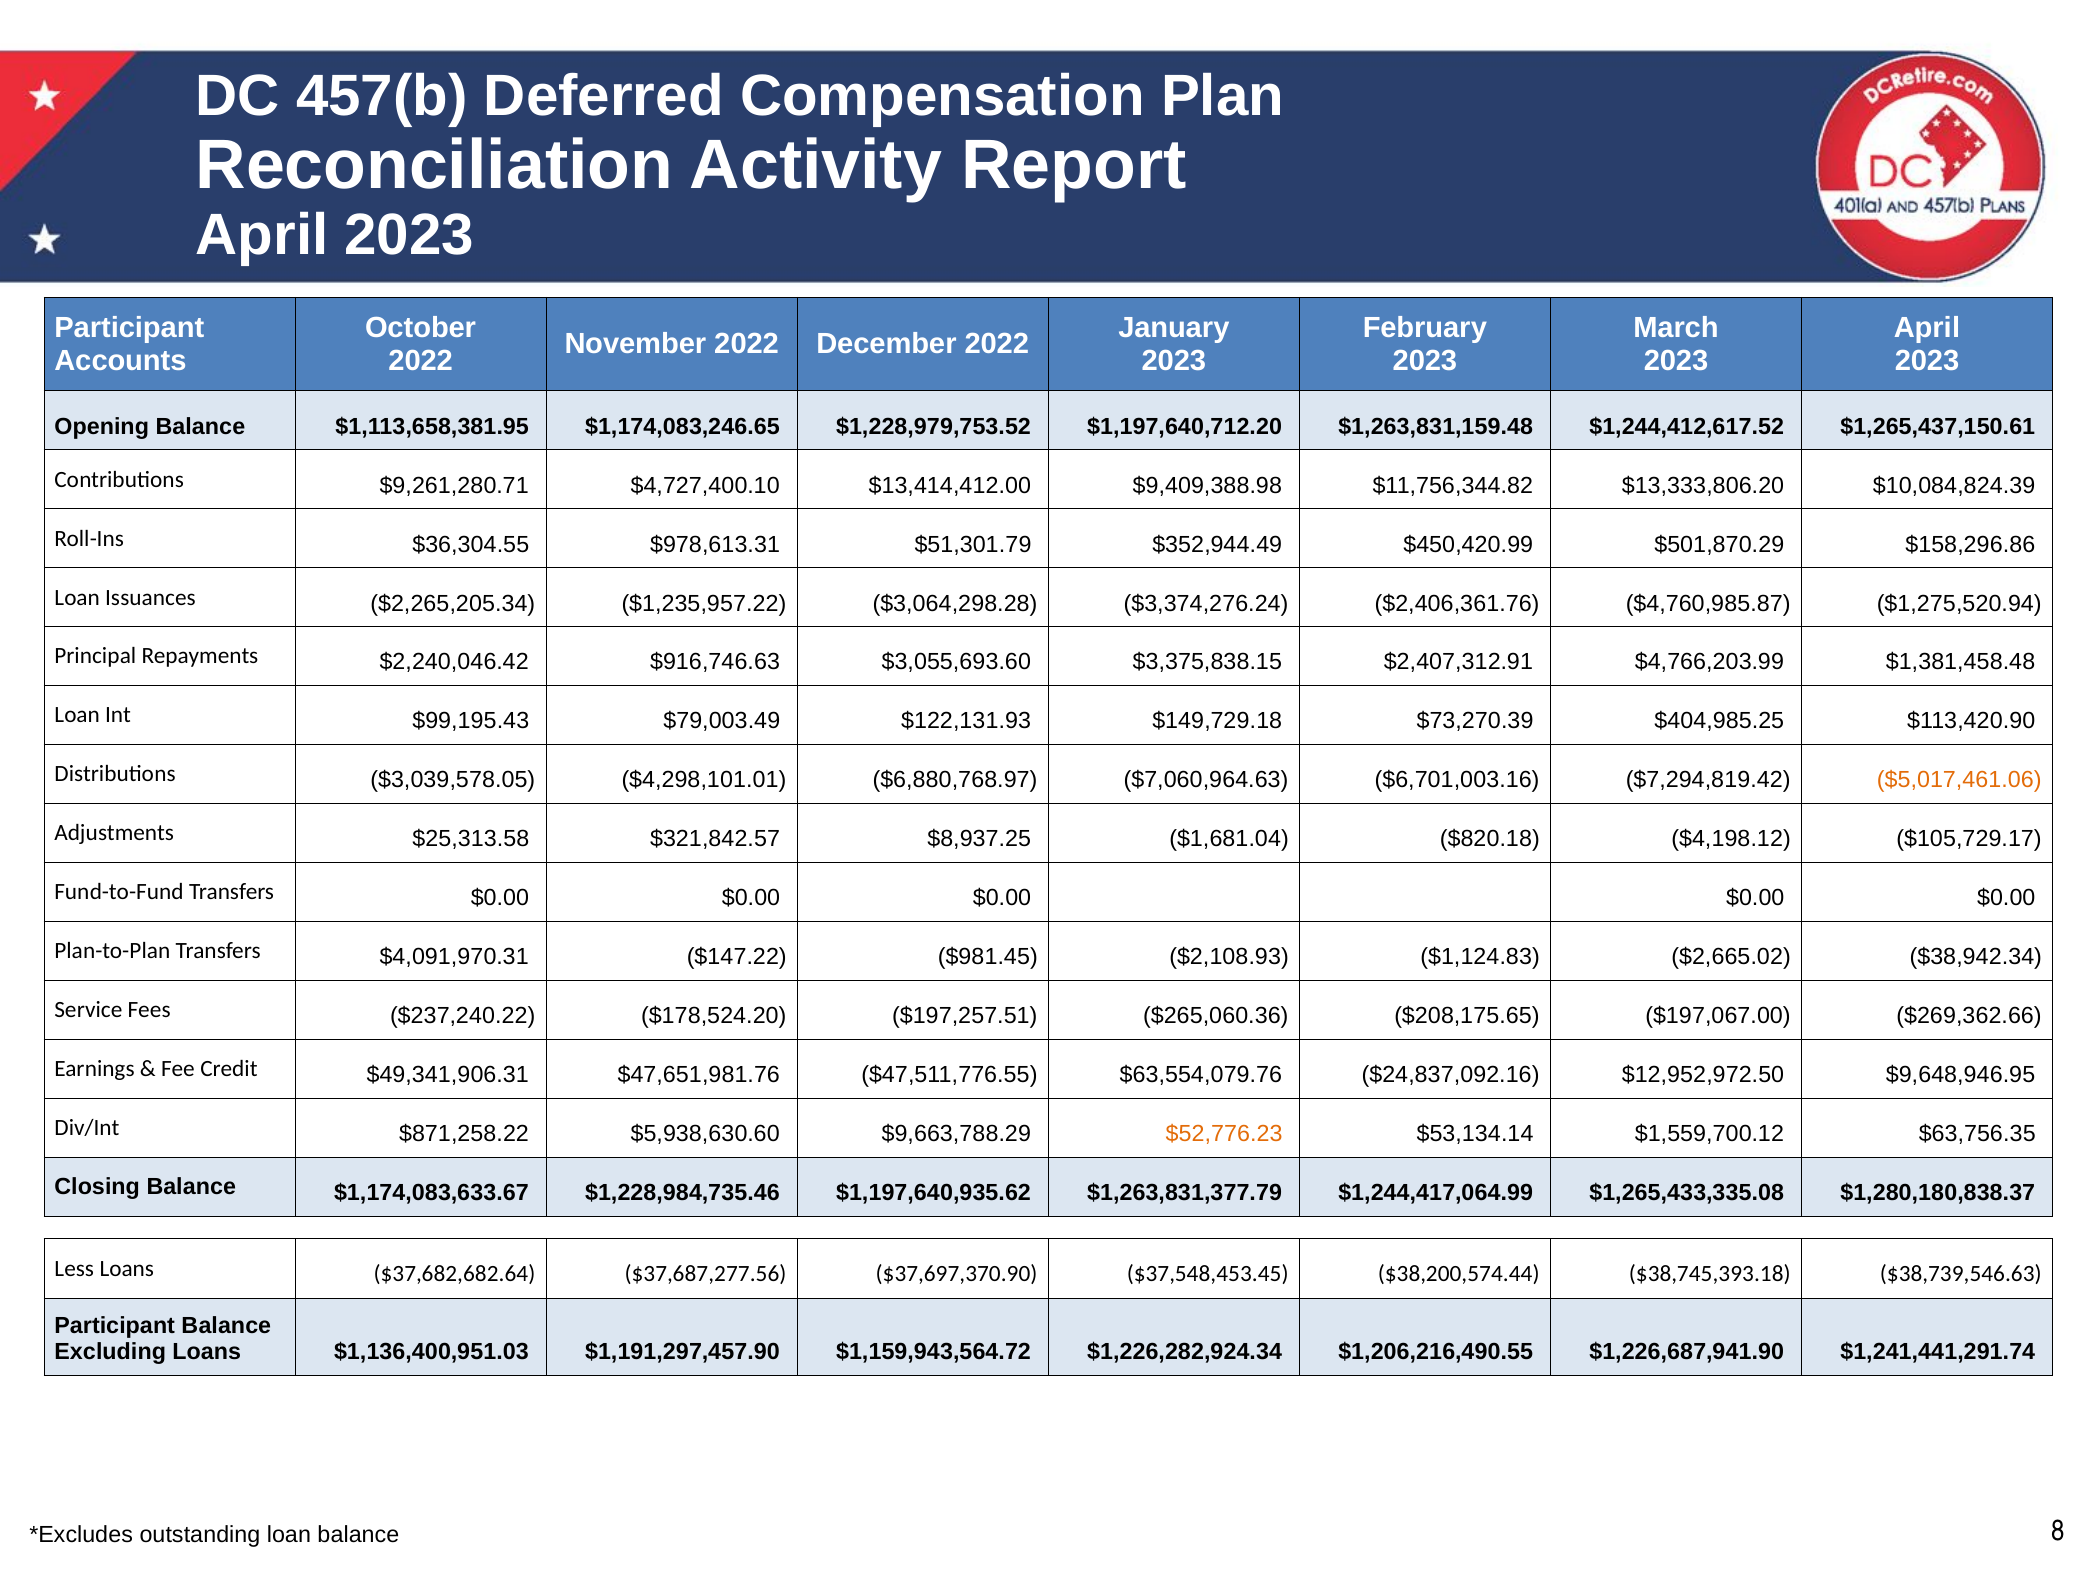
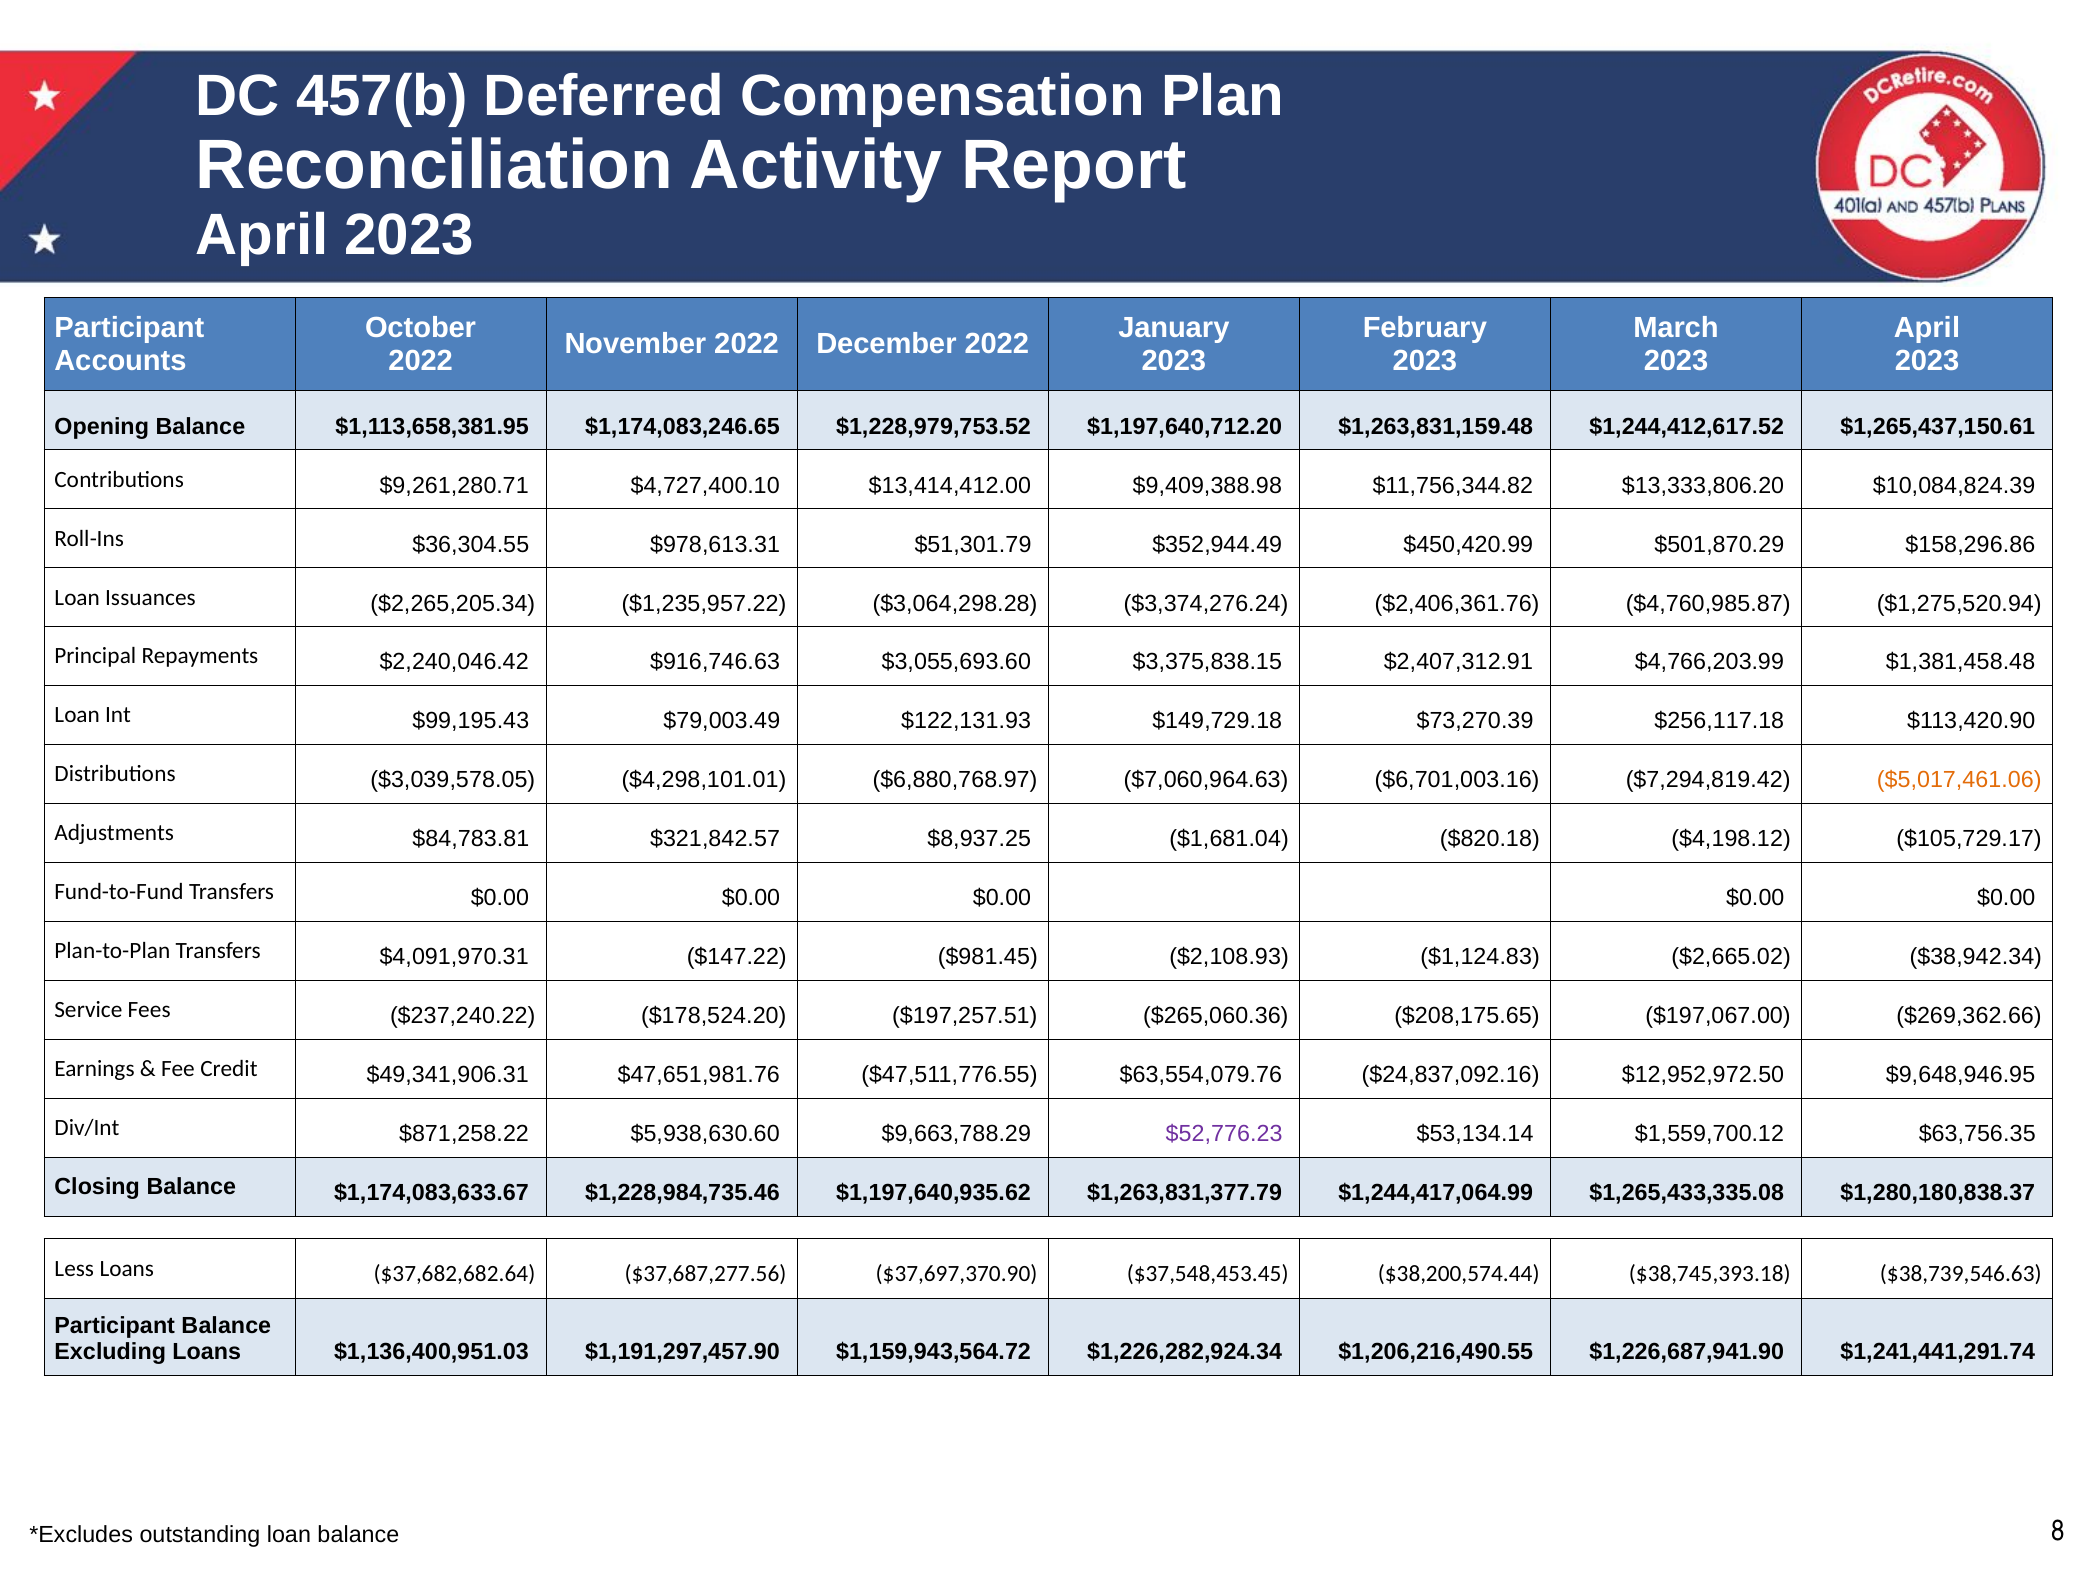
$404,985.25: $404,985.25 -> $256,117.18
$25,313.58: $25,313.58 -> $84,783.81
$52,776.23 colour: orange -> purple
